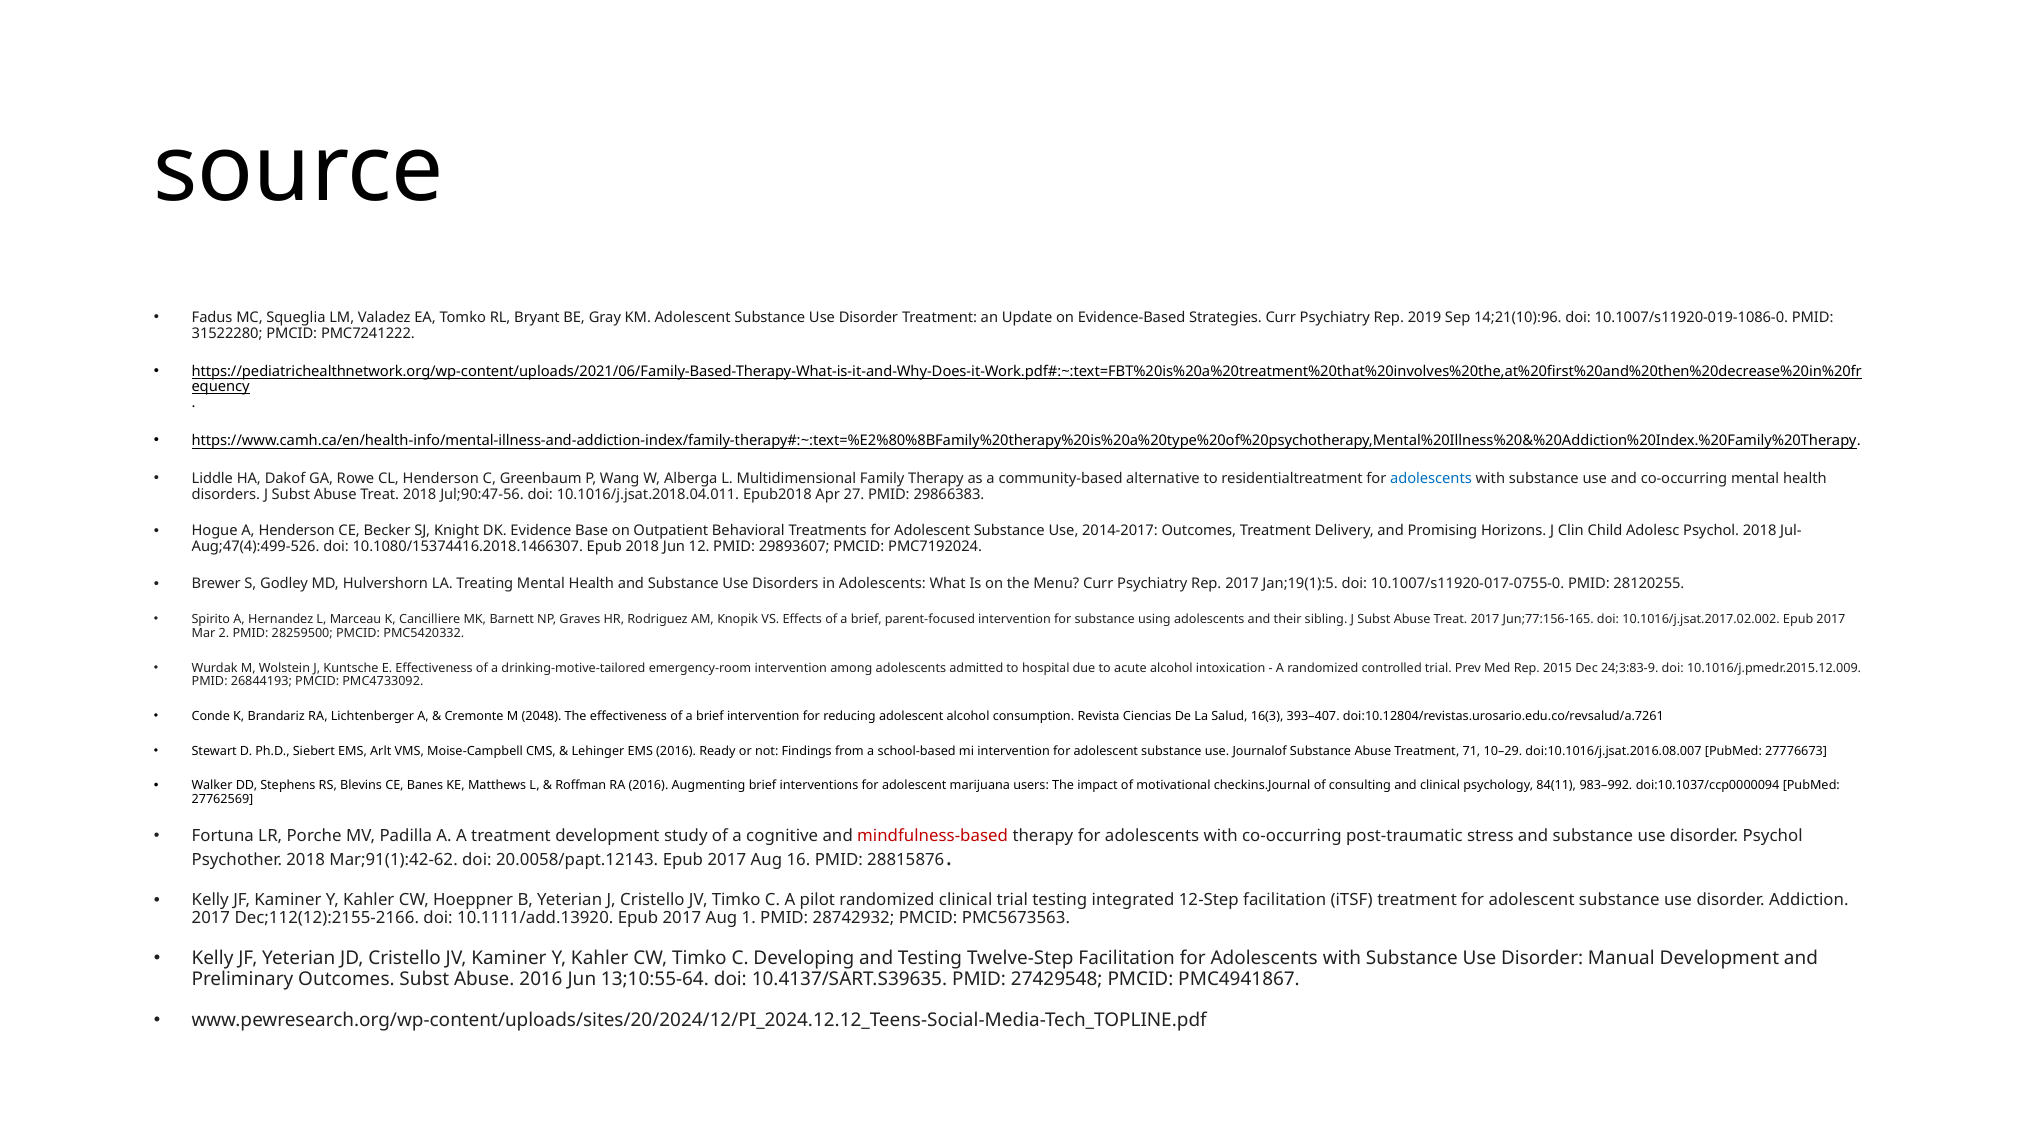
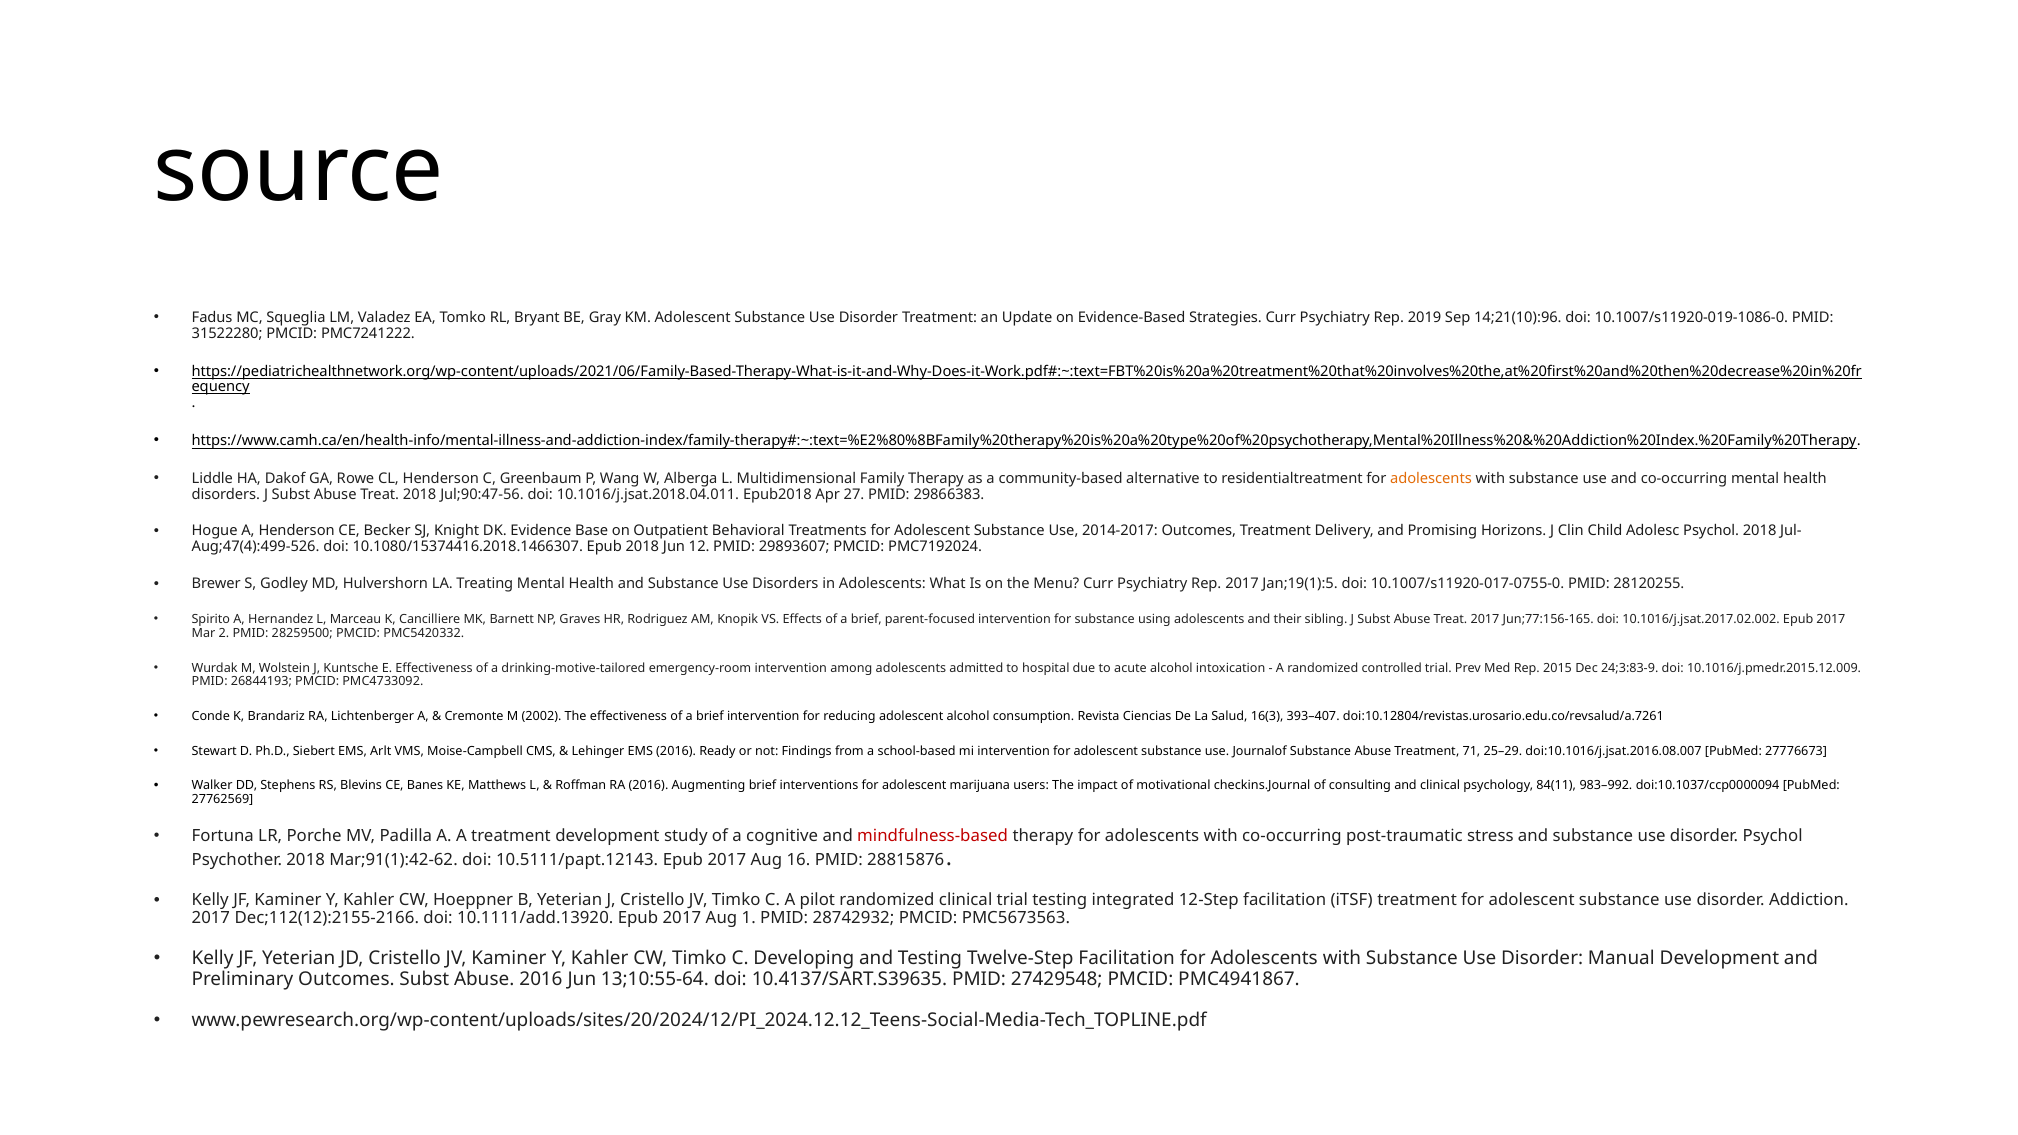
adolescents at (1431, 478) colour: blue -> orange
2048: 2048 -> 2002
10–29: 10–29 -> 25–29
20.0058/papt.12143: 20.0058/papt.12143 -> 10.5111/papt.12143
